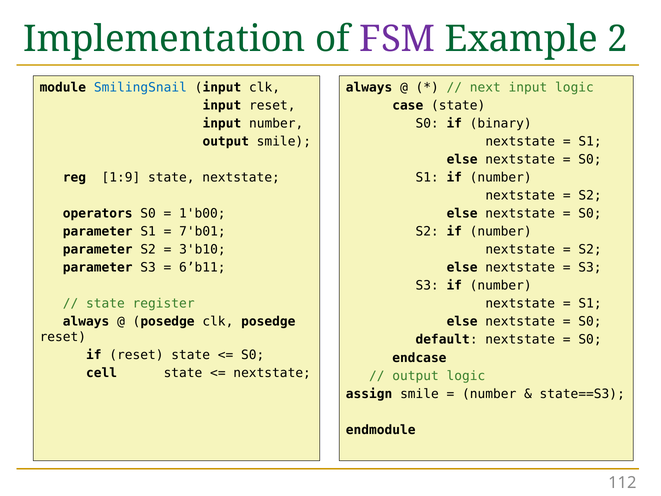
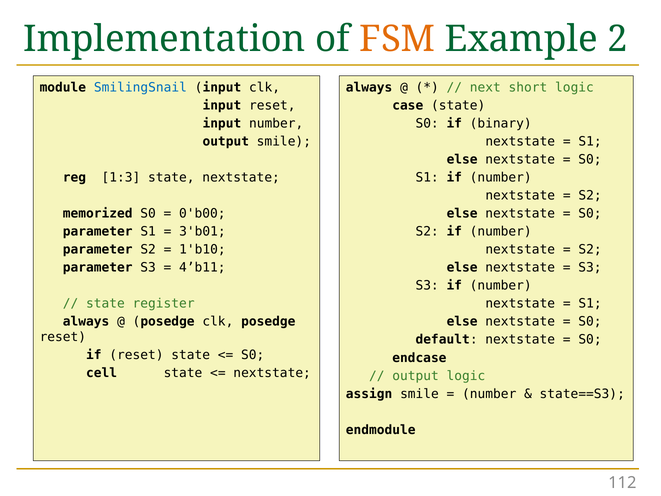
FSM colour: purple -> orange
next input: input -> short
1:9: 1:9 -> 1:3
operators: operators -> memorized
1'b00: 1'b00 -> 0'b00
7'b01: 7'b01 -> 3'b01
3'b10: 3'b10 -> 1'b10
6’b11: 6’b11 -> 4’b11
